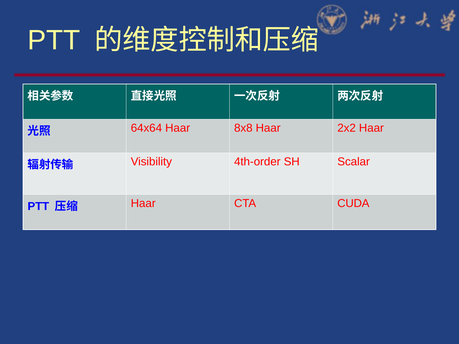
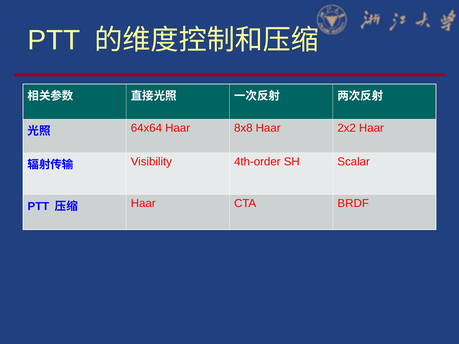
CUDA: CUDA -> BRDF
